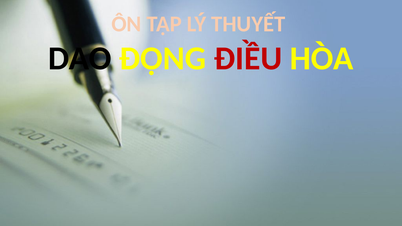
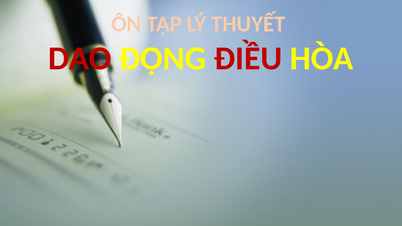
DAO colour: black -> red
